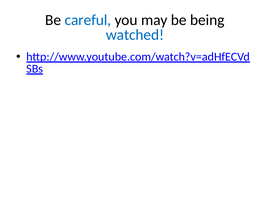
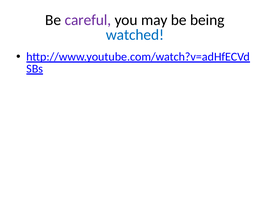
careful colour: blue -> purple
